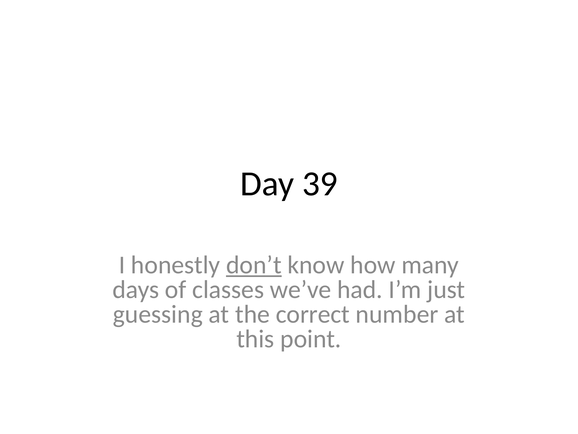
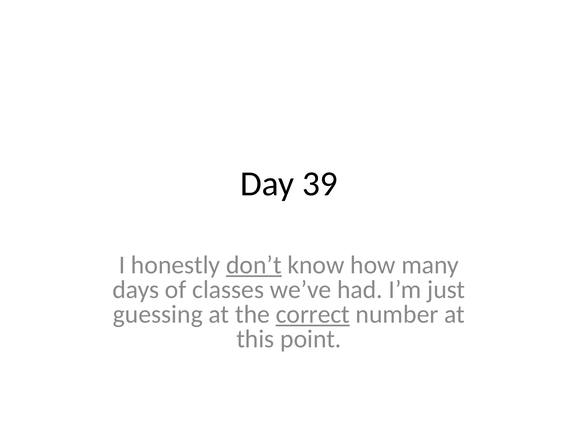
correct underline: none -> present
